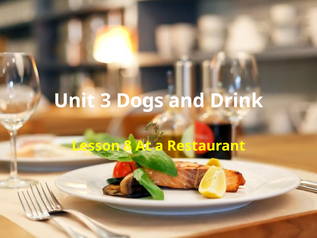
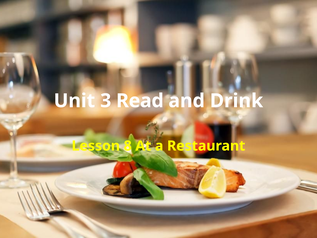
Dogs: Dogs -> Read
